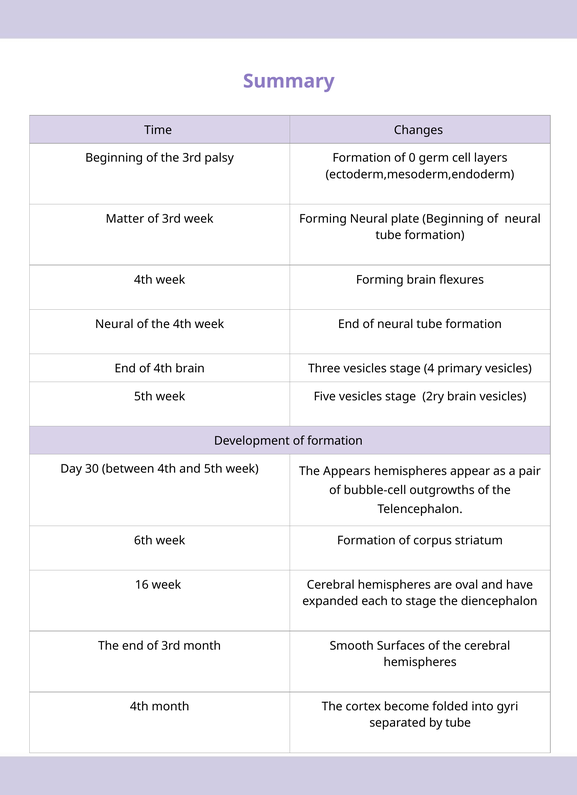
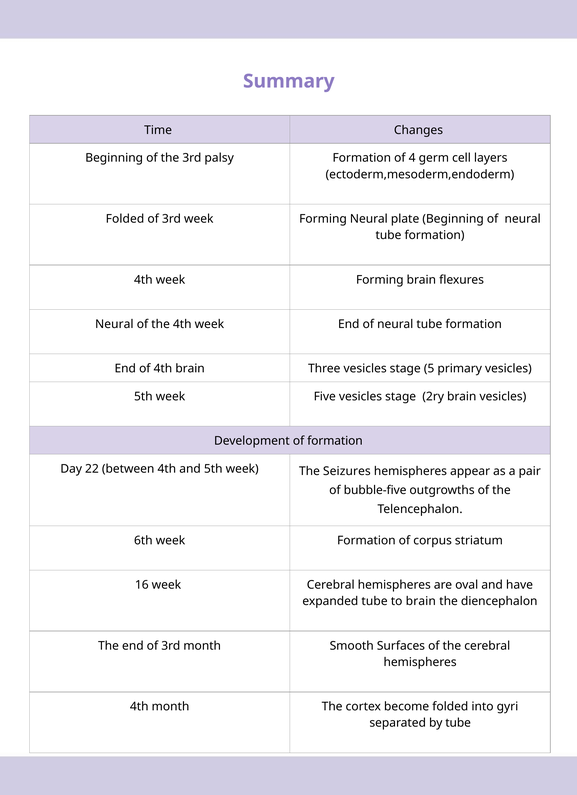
0: 0 -> 4
Matter at (125, 219): Matter -> Folded
4: 4 -> 5
30: 30 -> 22
Appears: Appears -> Seizures
bubble-cell: bubble-cell -> bubble-five
expanded each: each -> tube
to stage: stage -> brain
